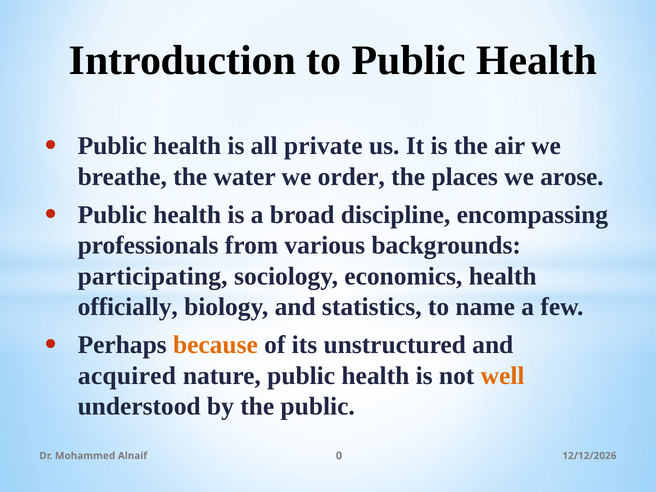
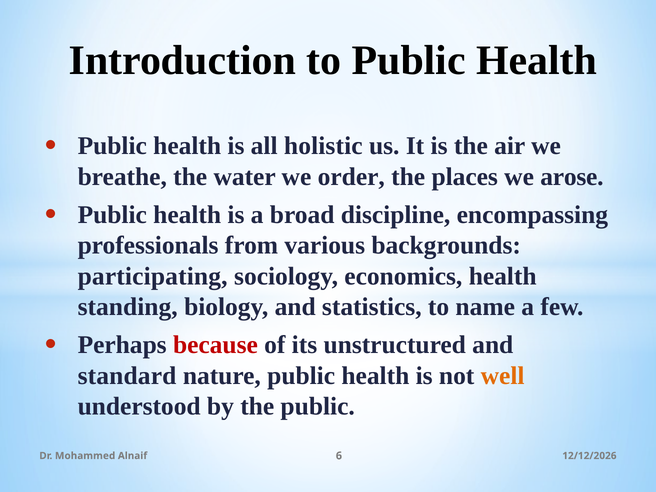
private: private -> holistic
officially: officially -> standing
because colour: orange -> red
acquired: acquired -> standard
0: 0 -> 6
